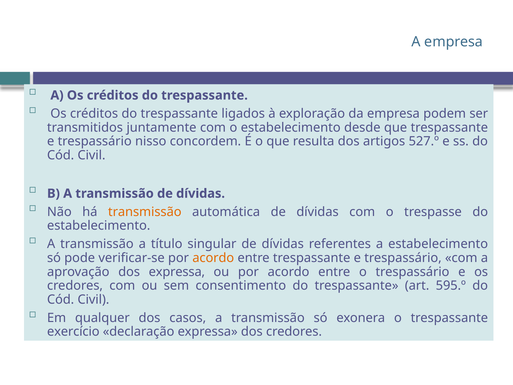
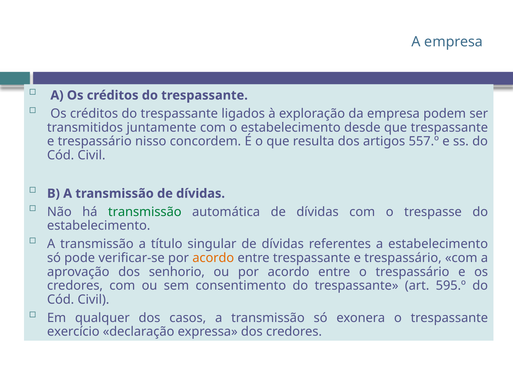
527.º: 527.º -> 557.º
transmissão at (145, 212) colour: orange -> green
dos expressa: expressa -> senhorio
